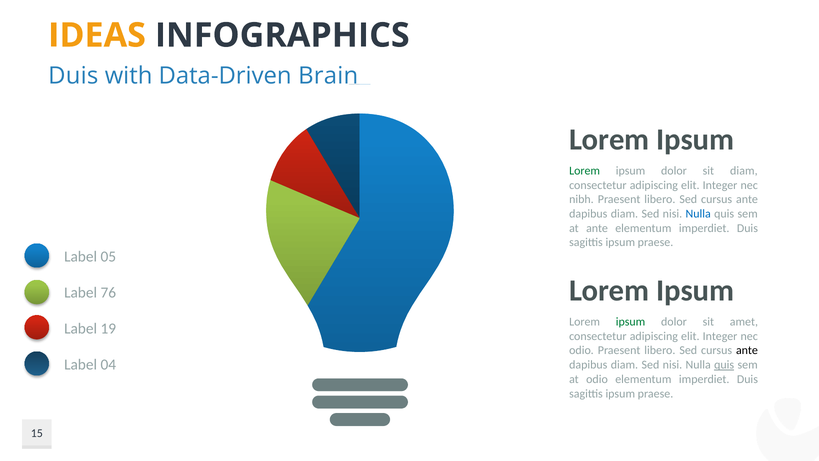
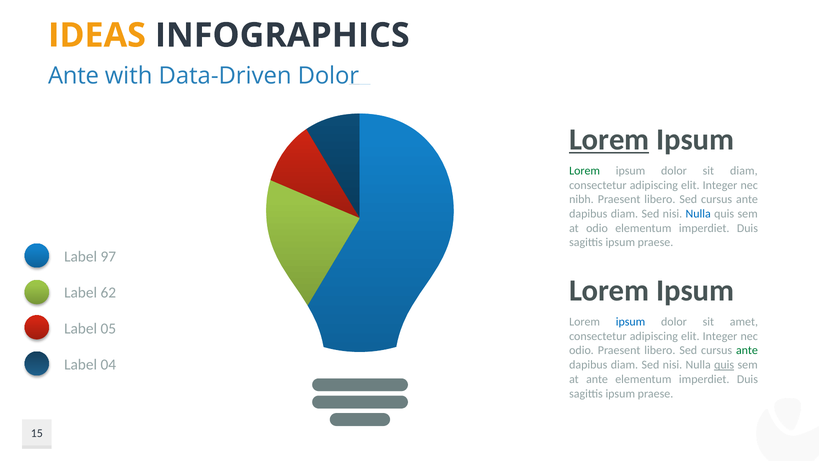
Duis at (73, 76): Duis -> Ante
Data-Driven Brain: Brain -> Dolor
Lorem at (609, 139) underline: none -> present
at ante: ante -> odio
05: 05 -> 97
76: 76 -> 62
ipsum at (631, 322) colour: green -> blue
19: 19 -> 05
ante at (747, 350) colour: black -> green
at odio: odio -> ante
